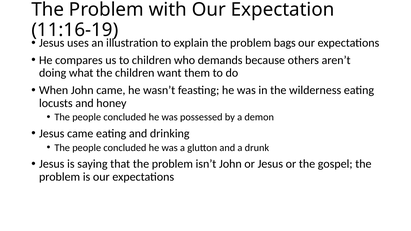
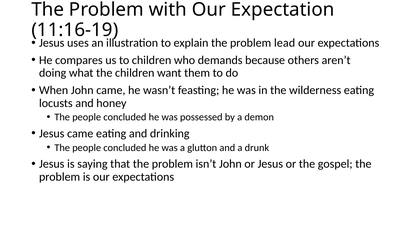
bags: bags -> lead
